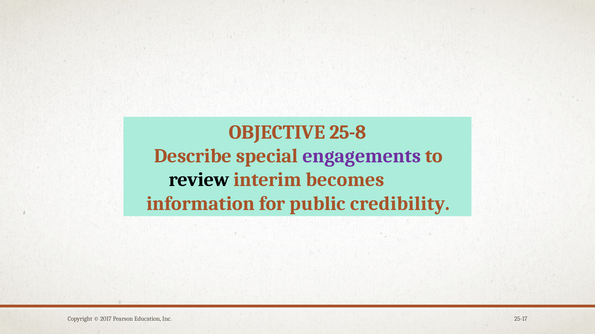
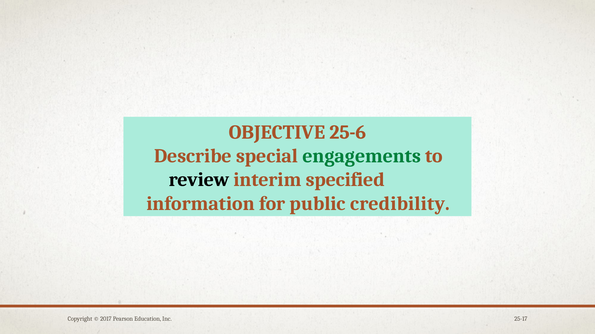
25-8: 25-8 -> 25-6
engagements colour: purple -> green
becomes: becomes -> specified
